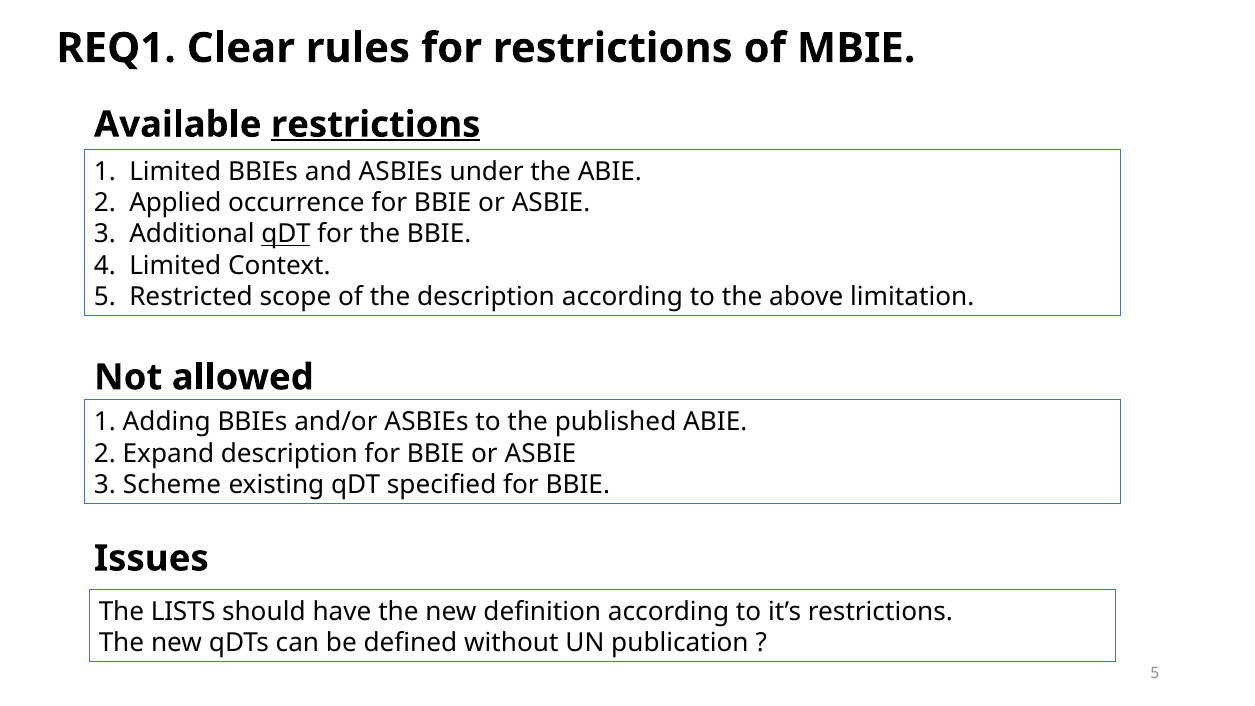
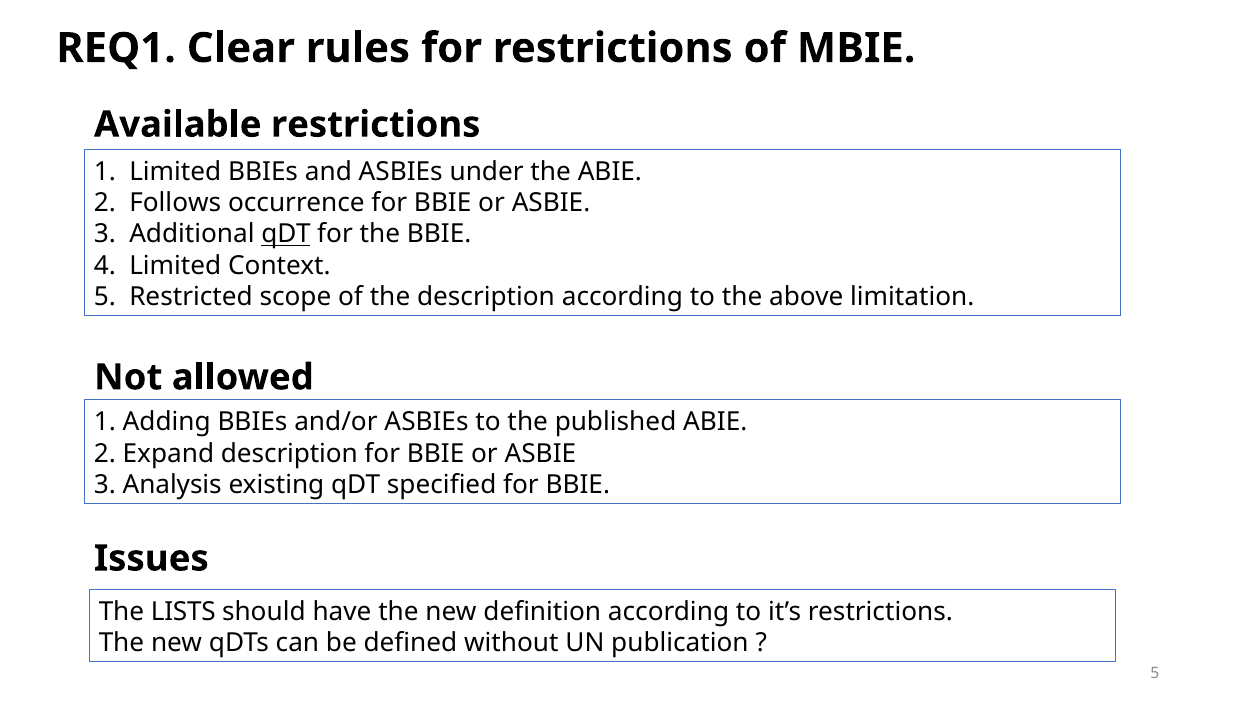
restrictions at (376, 125) underline: present -> none
Applied: Applied -> Follows
Scheme: Scheme -> Analysis
